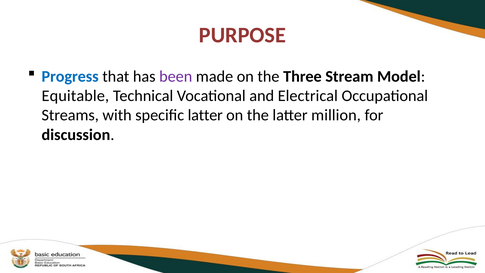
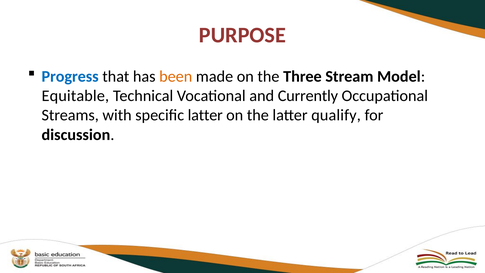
been colour: purple -> orange
Electrical: Electrical -> Currently
million: million -> qualify
